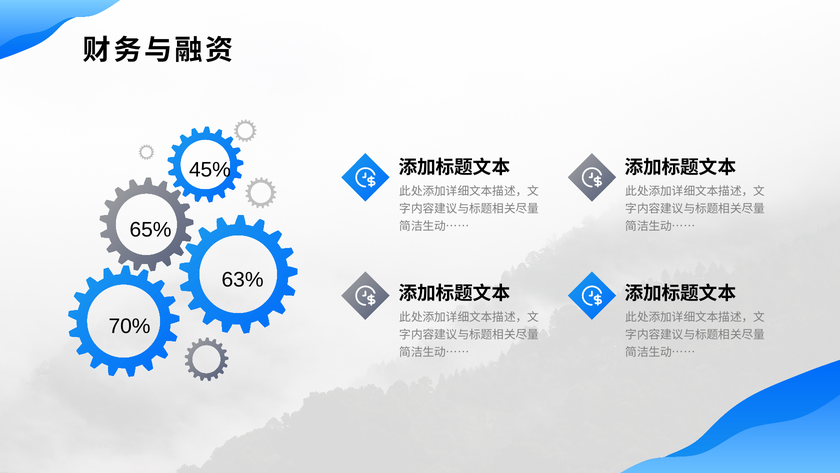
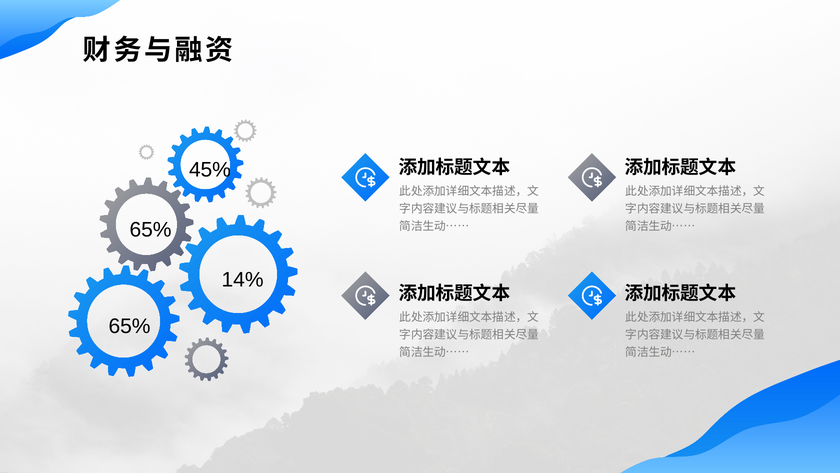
63%: 63% -> 14%
70% at (130, 326): 70% -> 65%
